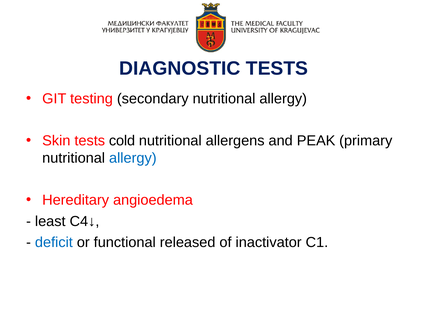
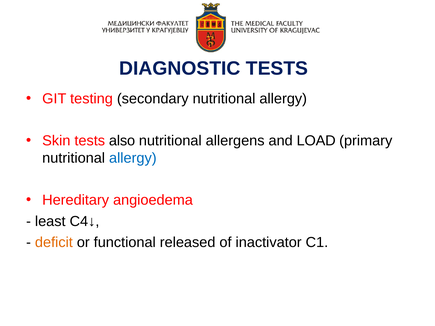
cold: cold -> also
PEAK: PEAK -> LOAD
deficit colour: blue -> orange
